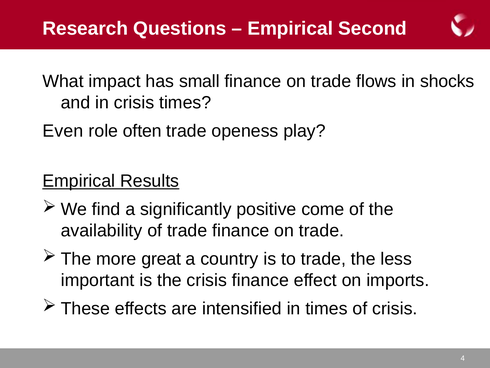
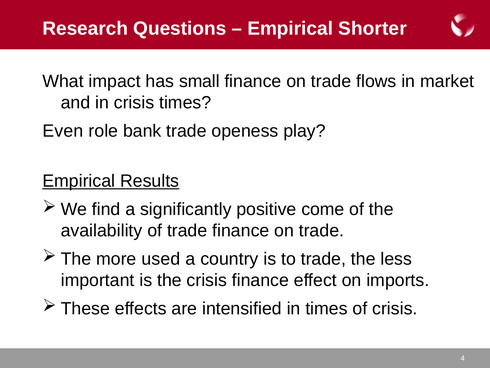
Second: Second -> Shorter
shocks: shocks -> market
often: often -> bank
great: great -> used
